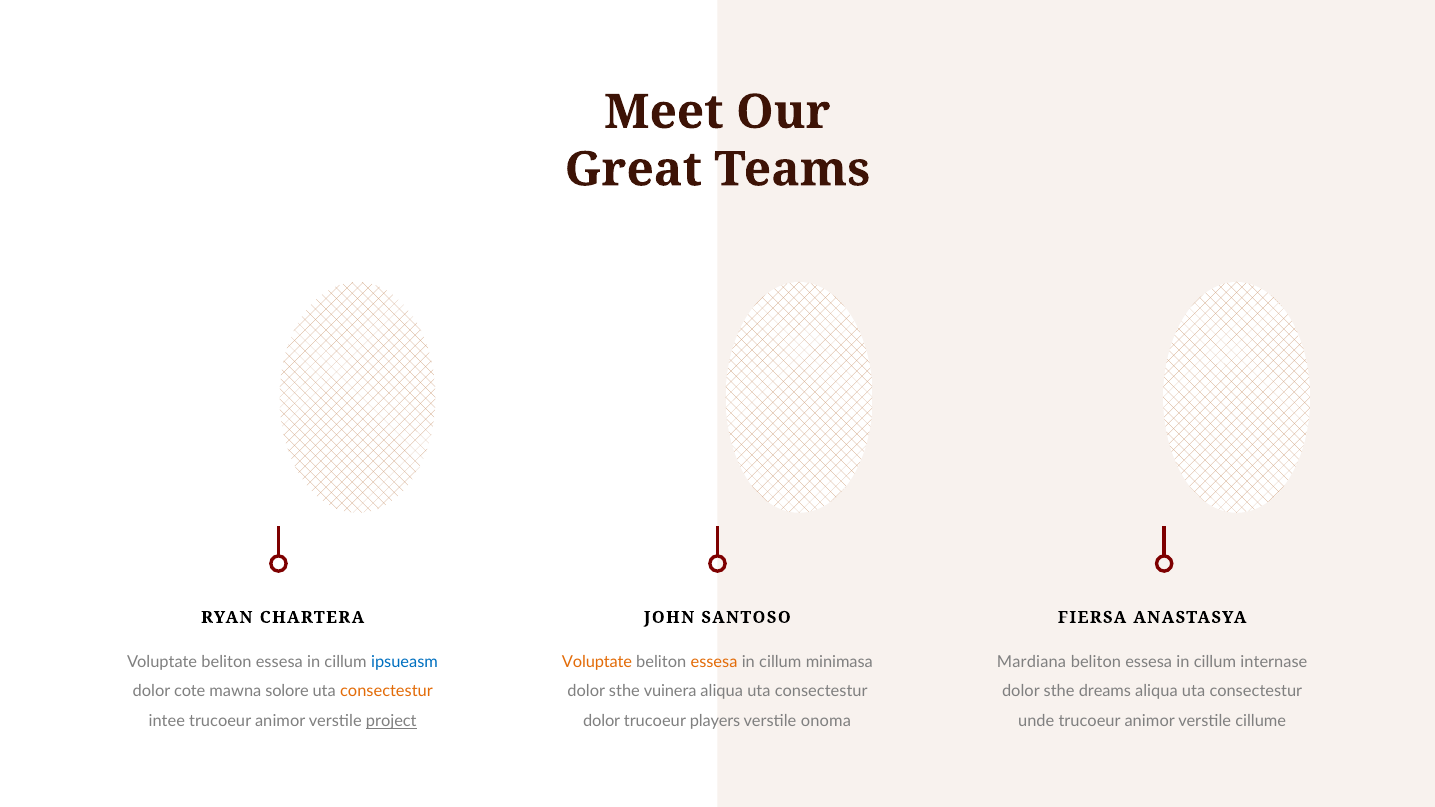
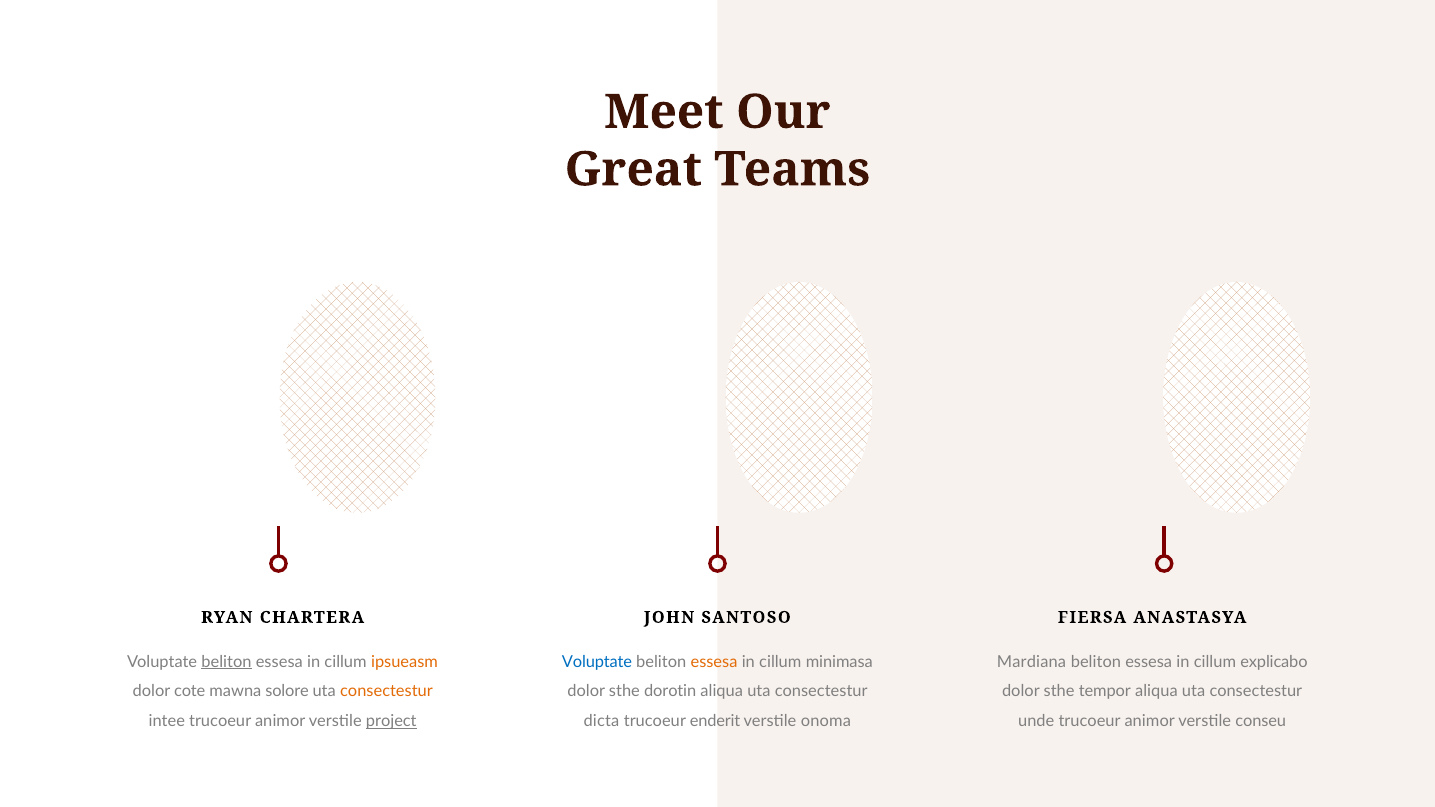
beliton at (226, 662) underline: none -> present
ipsueasm colour: blue -> orange
Voluptate at (597, 662) colour: orange -> blue
internase: internase -> explicabo
vuinera: vuinera -> dorotin
dreams: dreams -> tempor
dolor at (602, 721): dolor -> dicta
players: players -> enderit
cillume: cillume -> conseu
